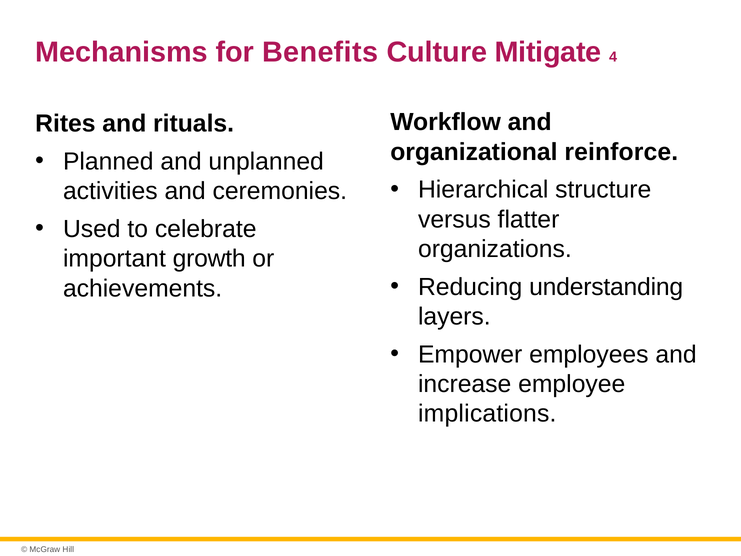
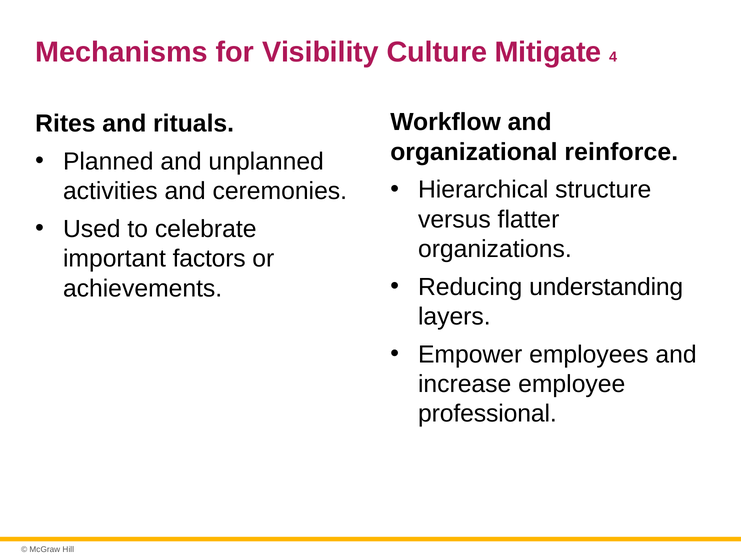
Benefits: Benefits -> Visibility
growth: growth -> factors
implications: implications -> professional
